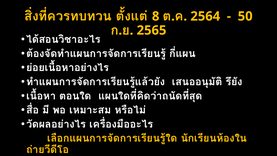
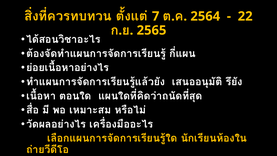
8: 8 -> 7
50: 50 -> 22
